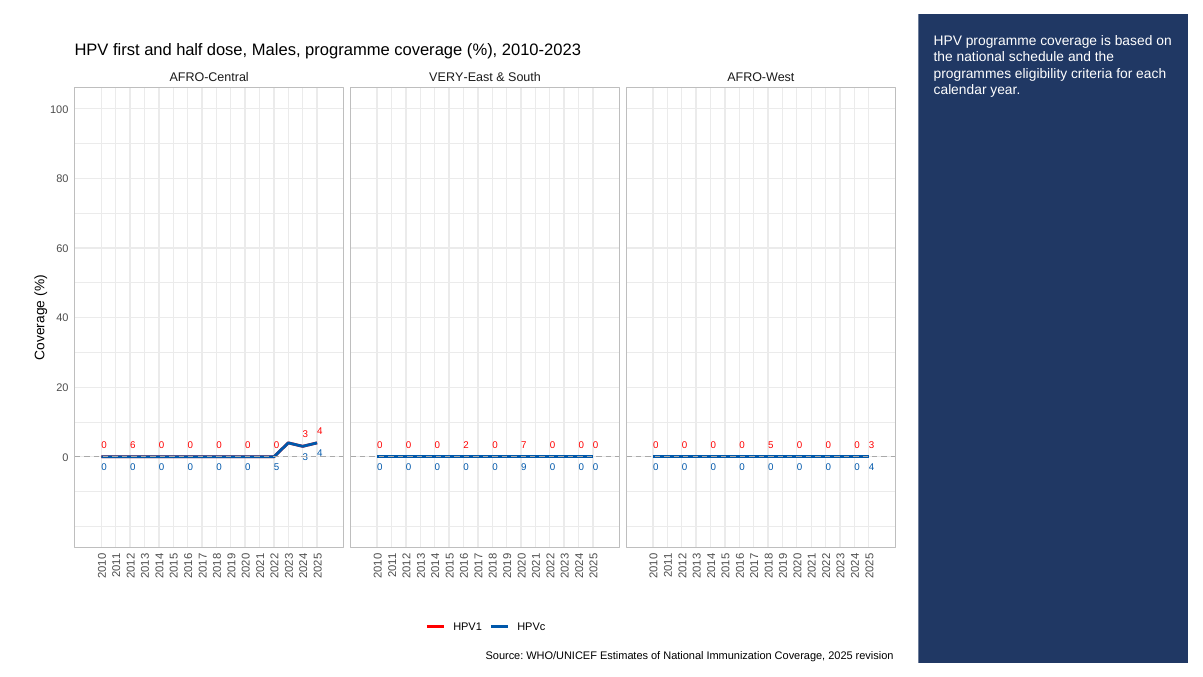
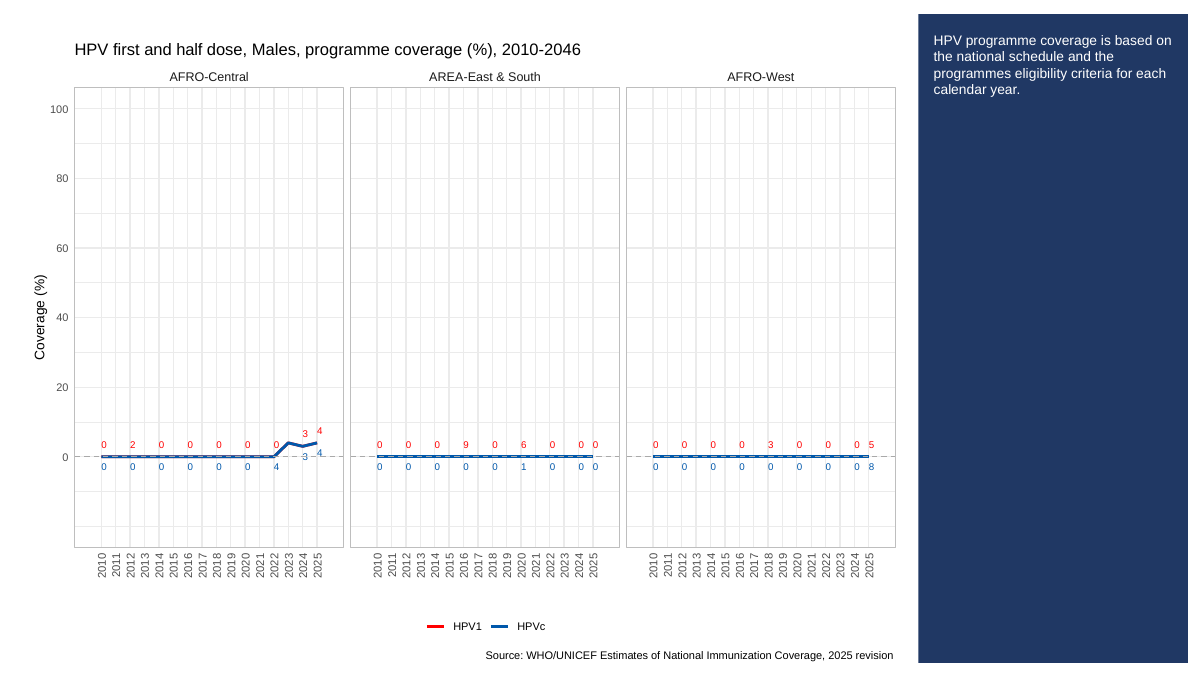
2010-2023: 2010-2023 -> 2010-2046
VERY-East: VERY-East -> AREA-East
6 at (133, 445): 6 -> 2
0 0 2: 2 -> 9
0 7: 7 -> 6
5 at (771, 445): 5 -> 3
3 at (871, 445): 3 -> 5
5 at (277, 467): 5 -> 4
0 0 9: 9 -> 1
0 4: 4 -> 8
